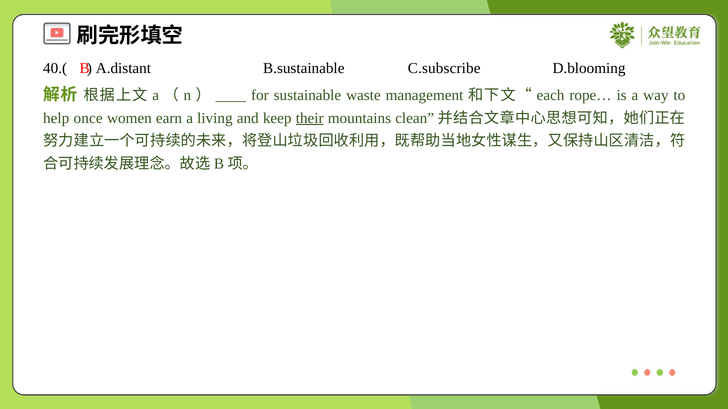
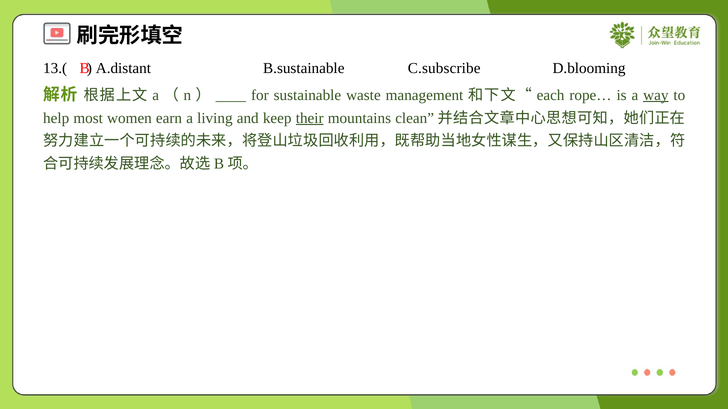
40.(: 40.( -> 13.(
way underline: none -> present
once: once -> most
